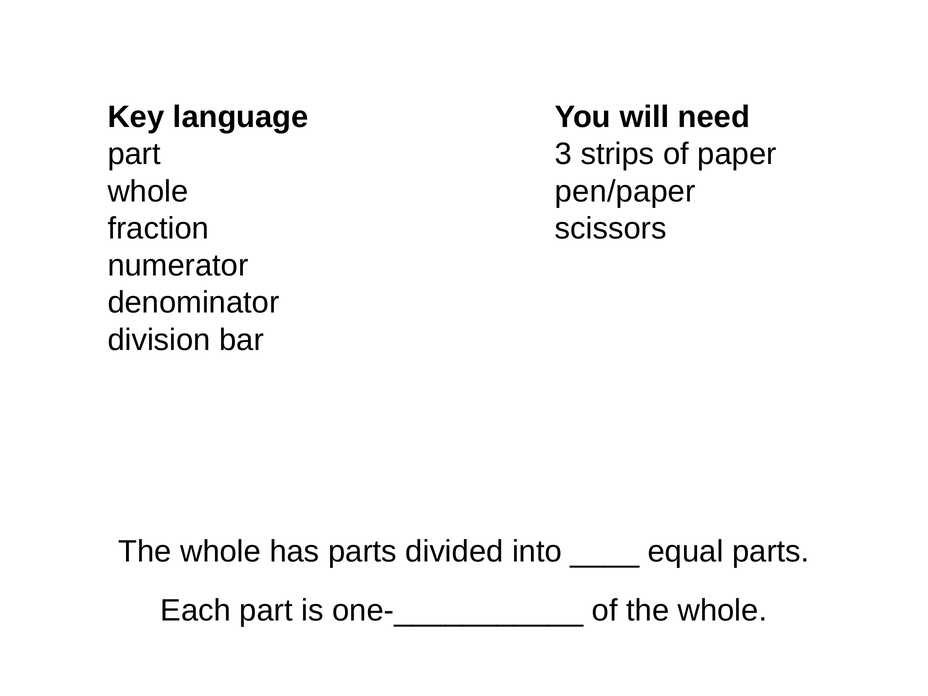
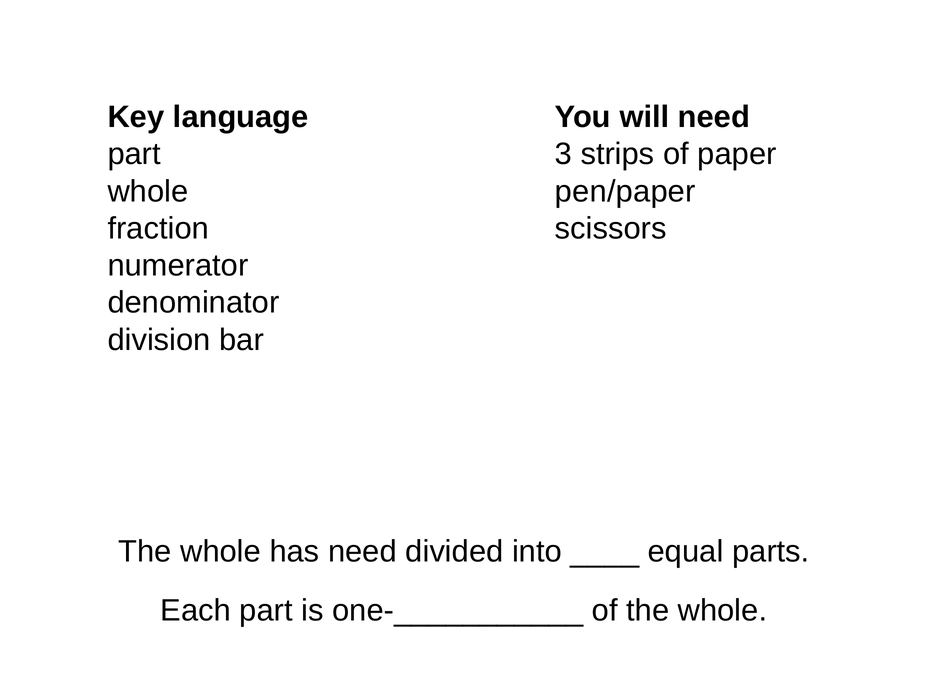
has parts: parts -> need
